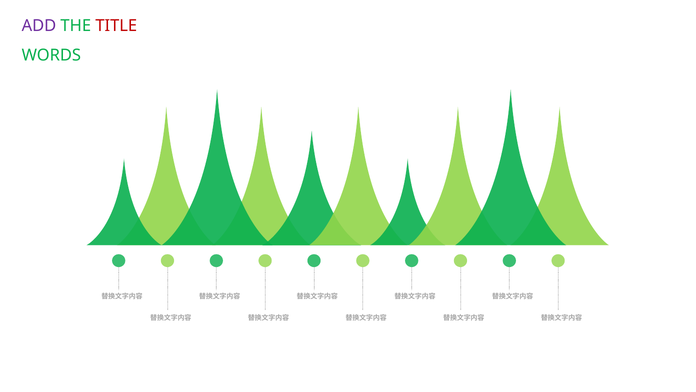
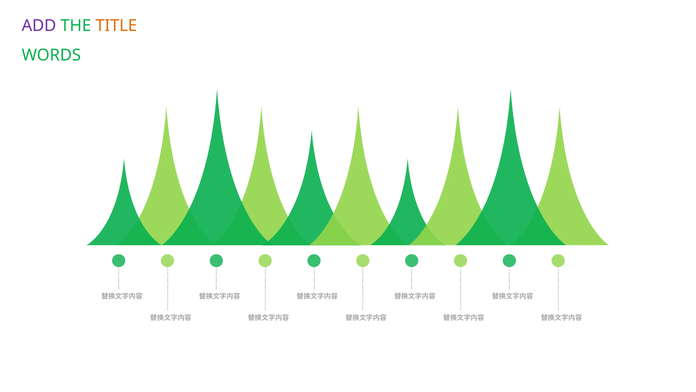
TITLE colour: red -> orange
